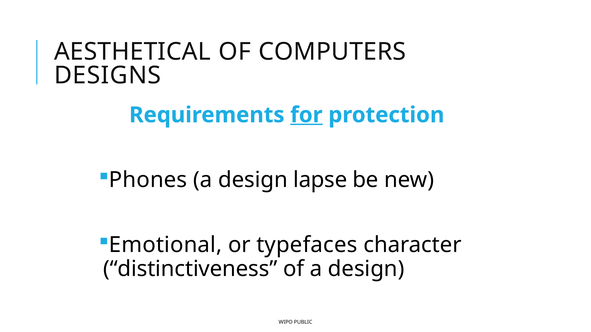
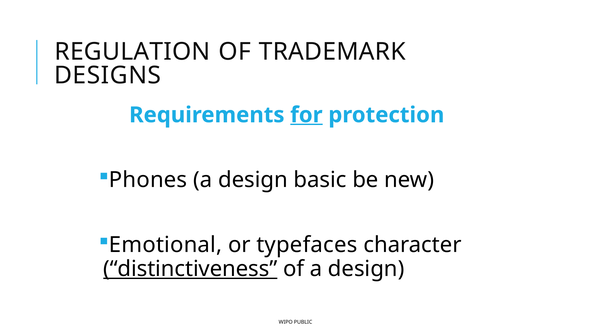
AESTHETICAL: AESTHETICAL -> REGULATION
COMPUTERS: COMPUTERS -> TRADEMARK
lapse: lapse -> basic
distinctiveness underline: none -> present
